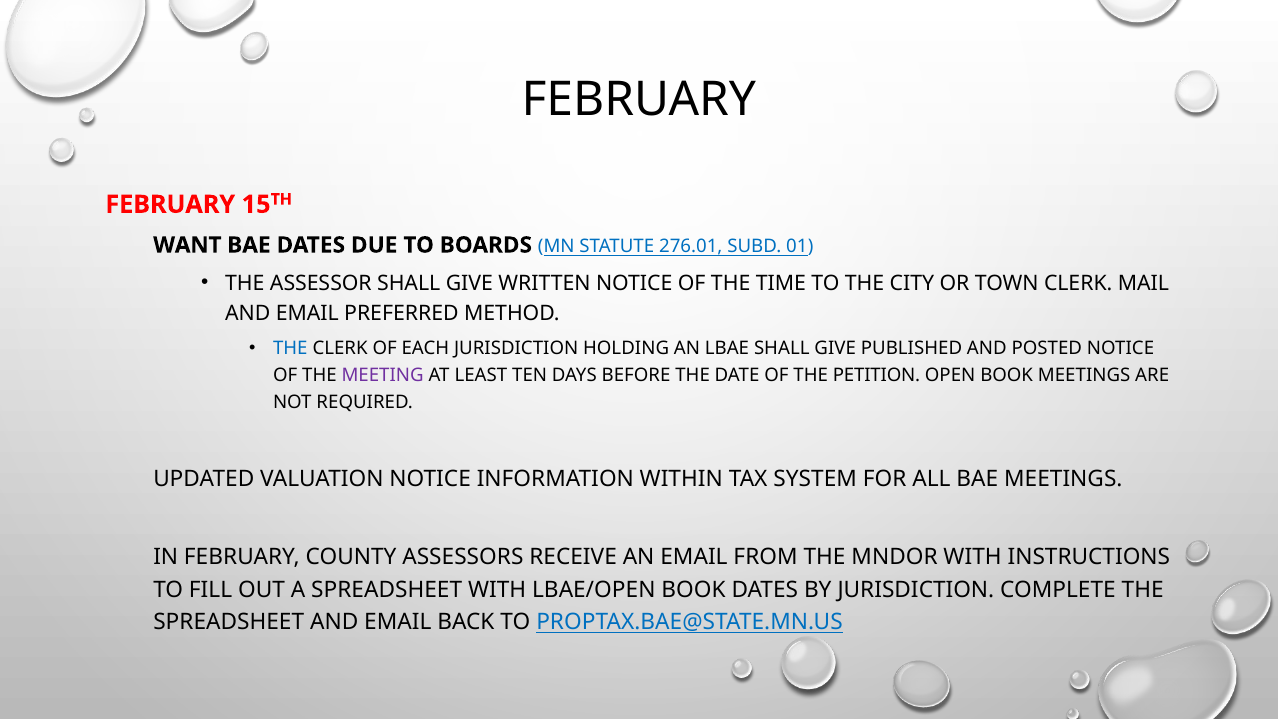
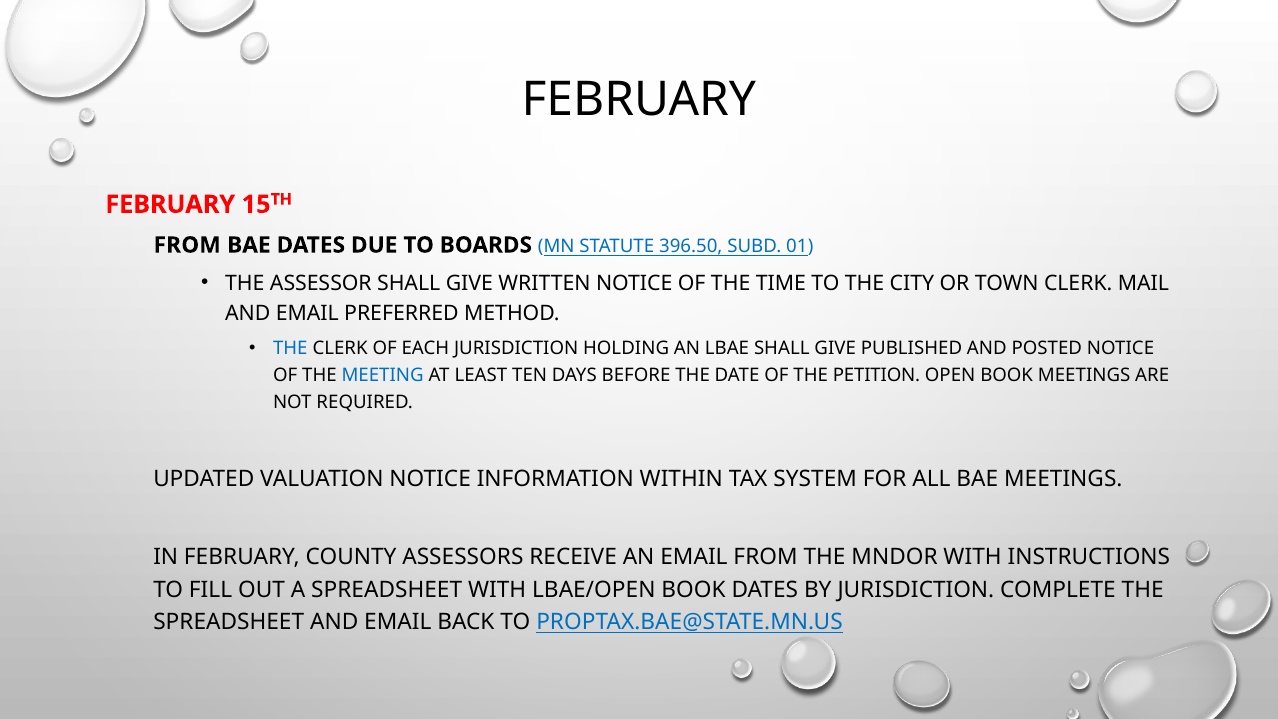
WANT at (187, 245): WANT -> FROM
276.01: 276.01 -> 396.50
MEETING colour: purple -> blue
